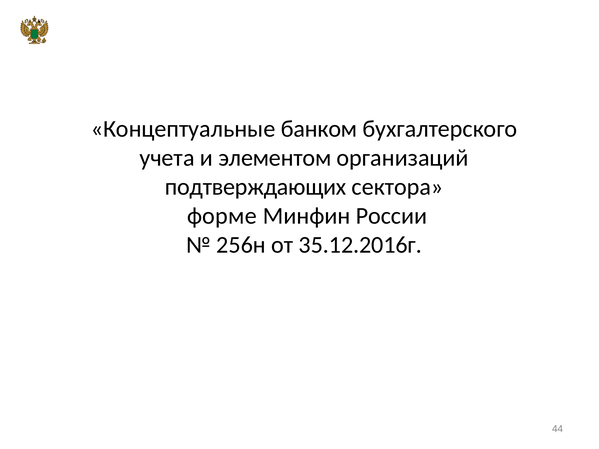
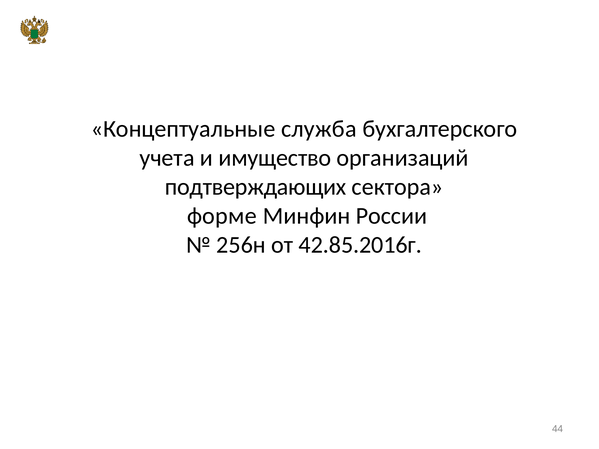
банком: банком -> служба
элементом: элементом -> имущество
35.12.2016г: 35.12.2016г -> 42.85.2016г
